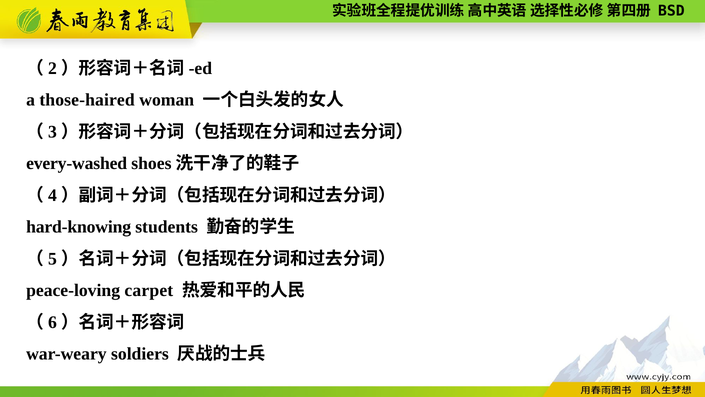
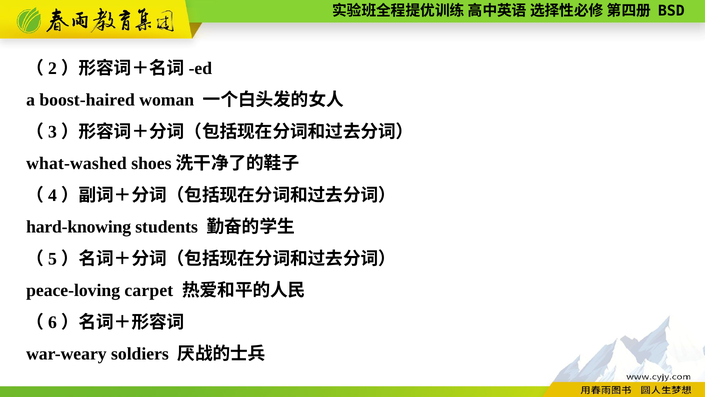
those-haired: those-haired -> boost-haired
every-washed: every-washed -> what-washed
